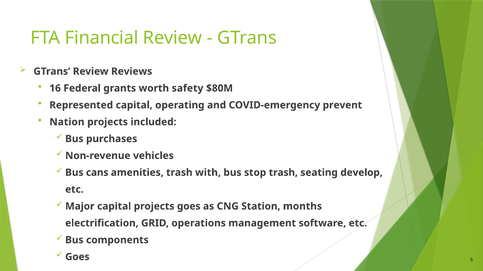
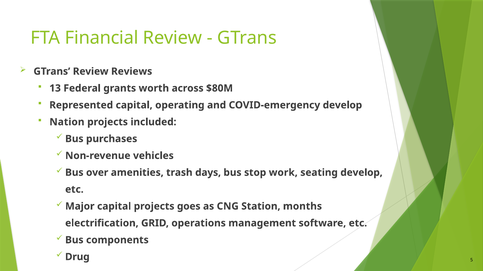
16: 16 -> 13
safety: safety -> across
COVID-emergency prevent: prevent -> develop
cans: cans -> over
with: with -> days
stop trash: trash -> work
Goes at (77, 257): Goes -> Drug
